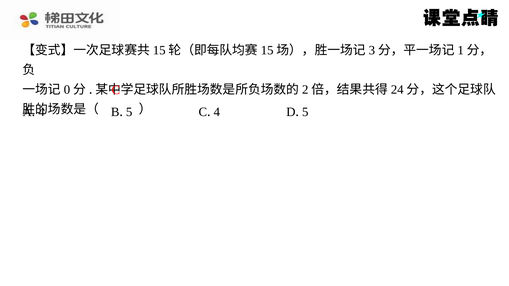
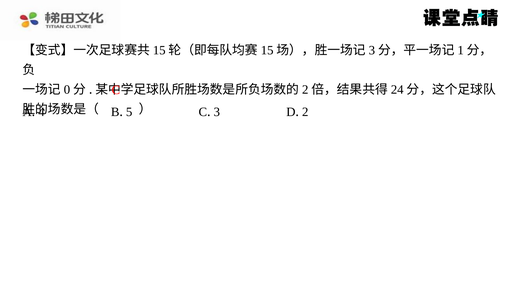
4 at (217, 112): 4 -> 3
5 at (305, 112): 5 -> 2
